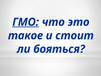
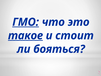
такое underline: none -> present
